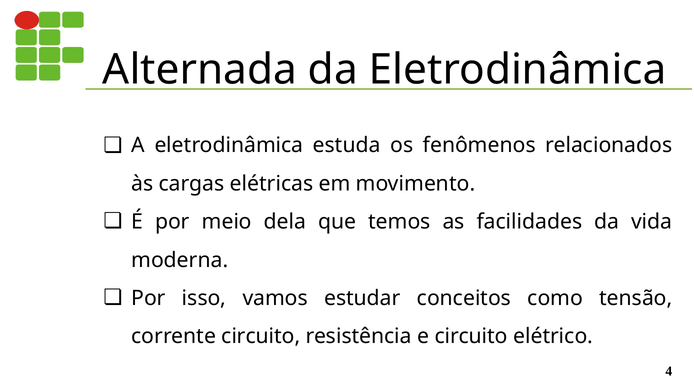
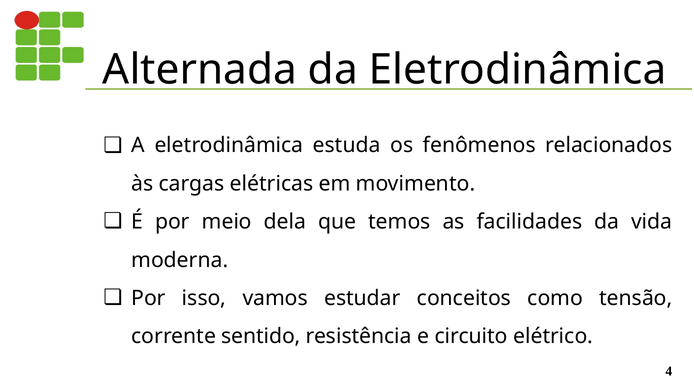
corrente circuito: circuito -> sentido
